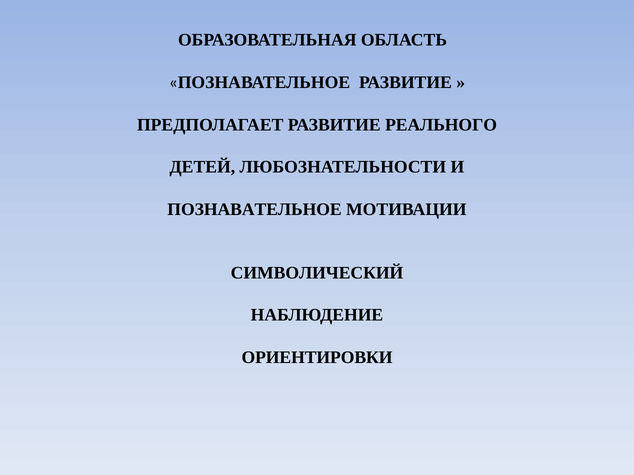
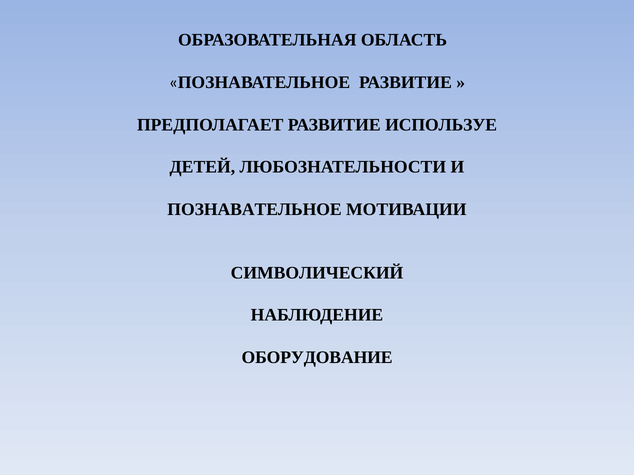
РЕАЛЬНОГО: РЕАЛЬНОГО -> ИСПОЛЬЗУЕ
ОРИЕНТИРОВКИ: ОРИЕНТИРОВКИ -> ОБОРУДОВАНИЕ
